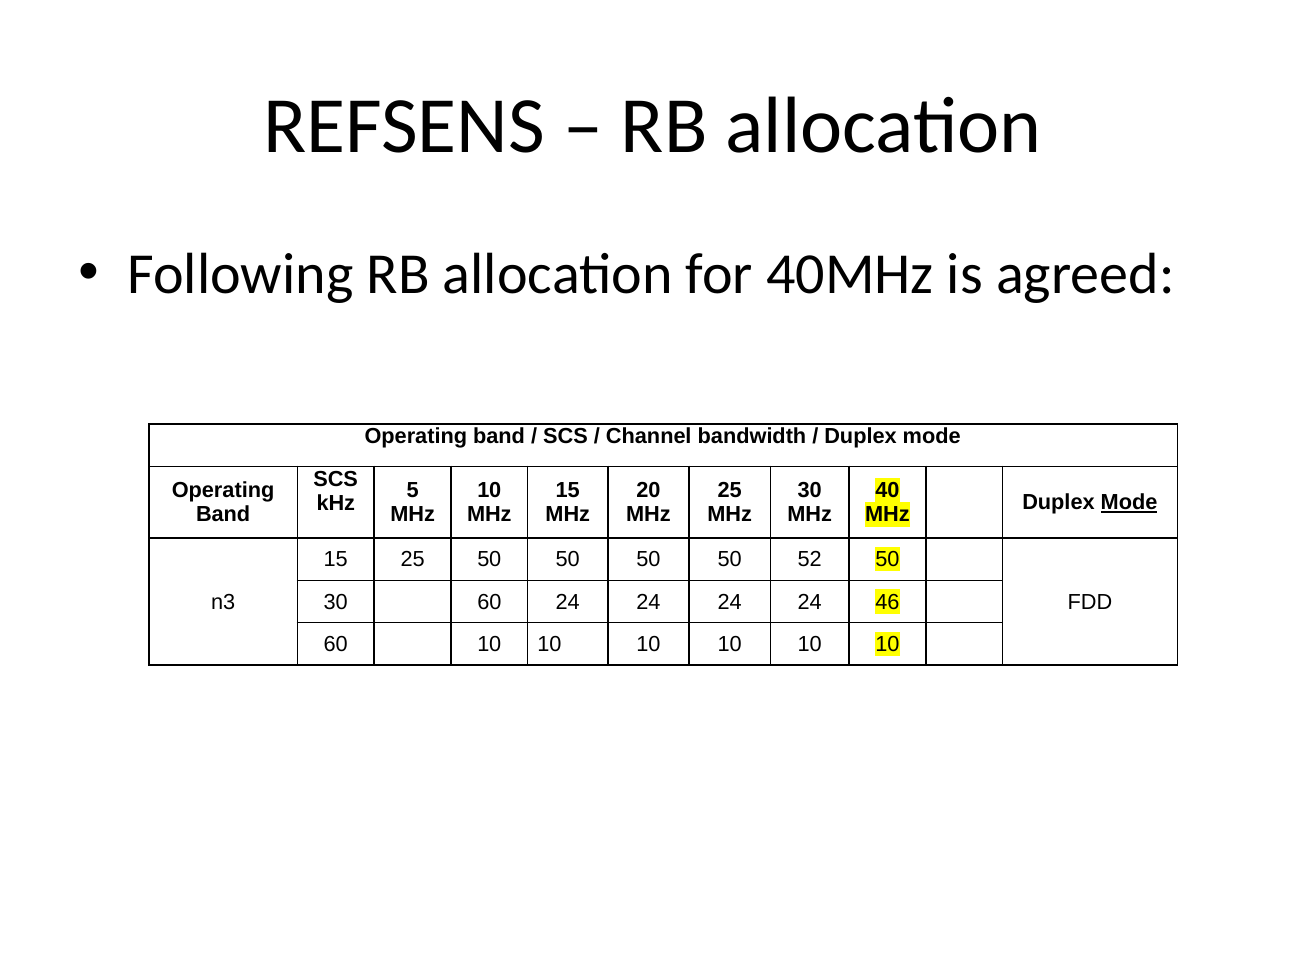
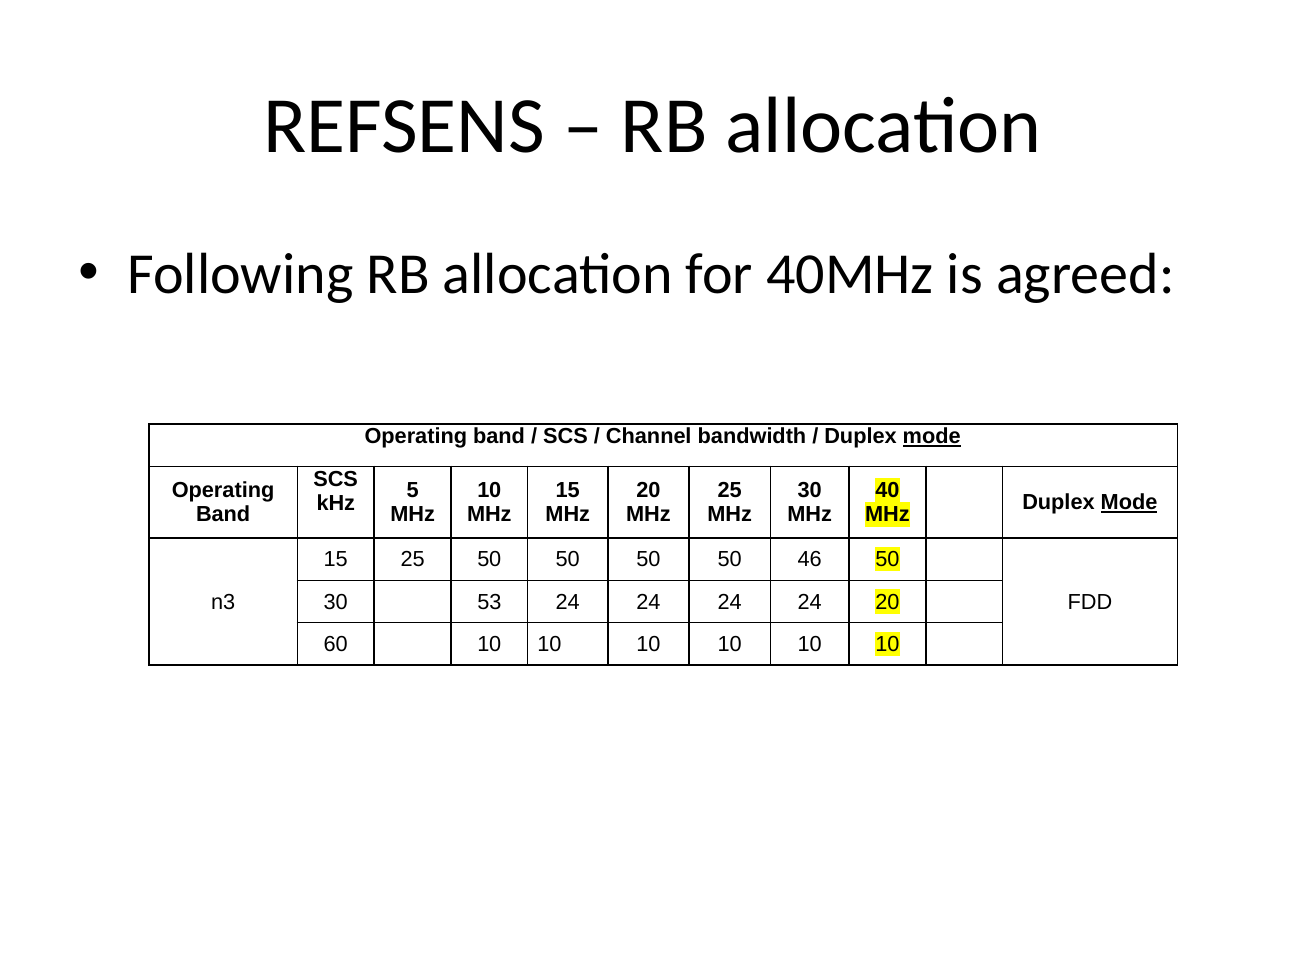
mode at (932, 437) underline: none -> present
52: 52 -> 46
30 60: 60 -> 53
24 46: 46 -> 20
